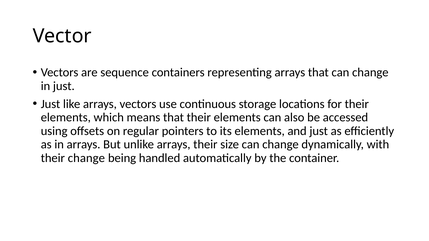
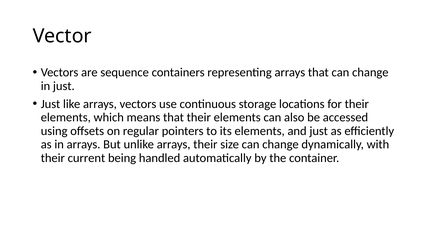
their change: change -> current
